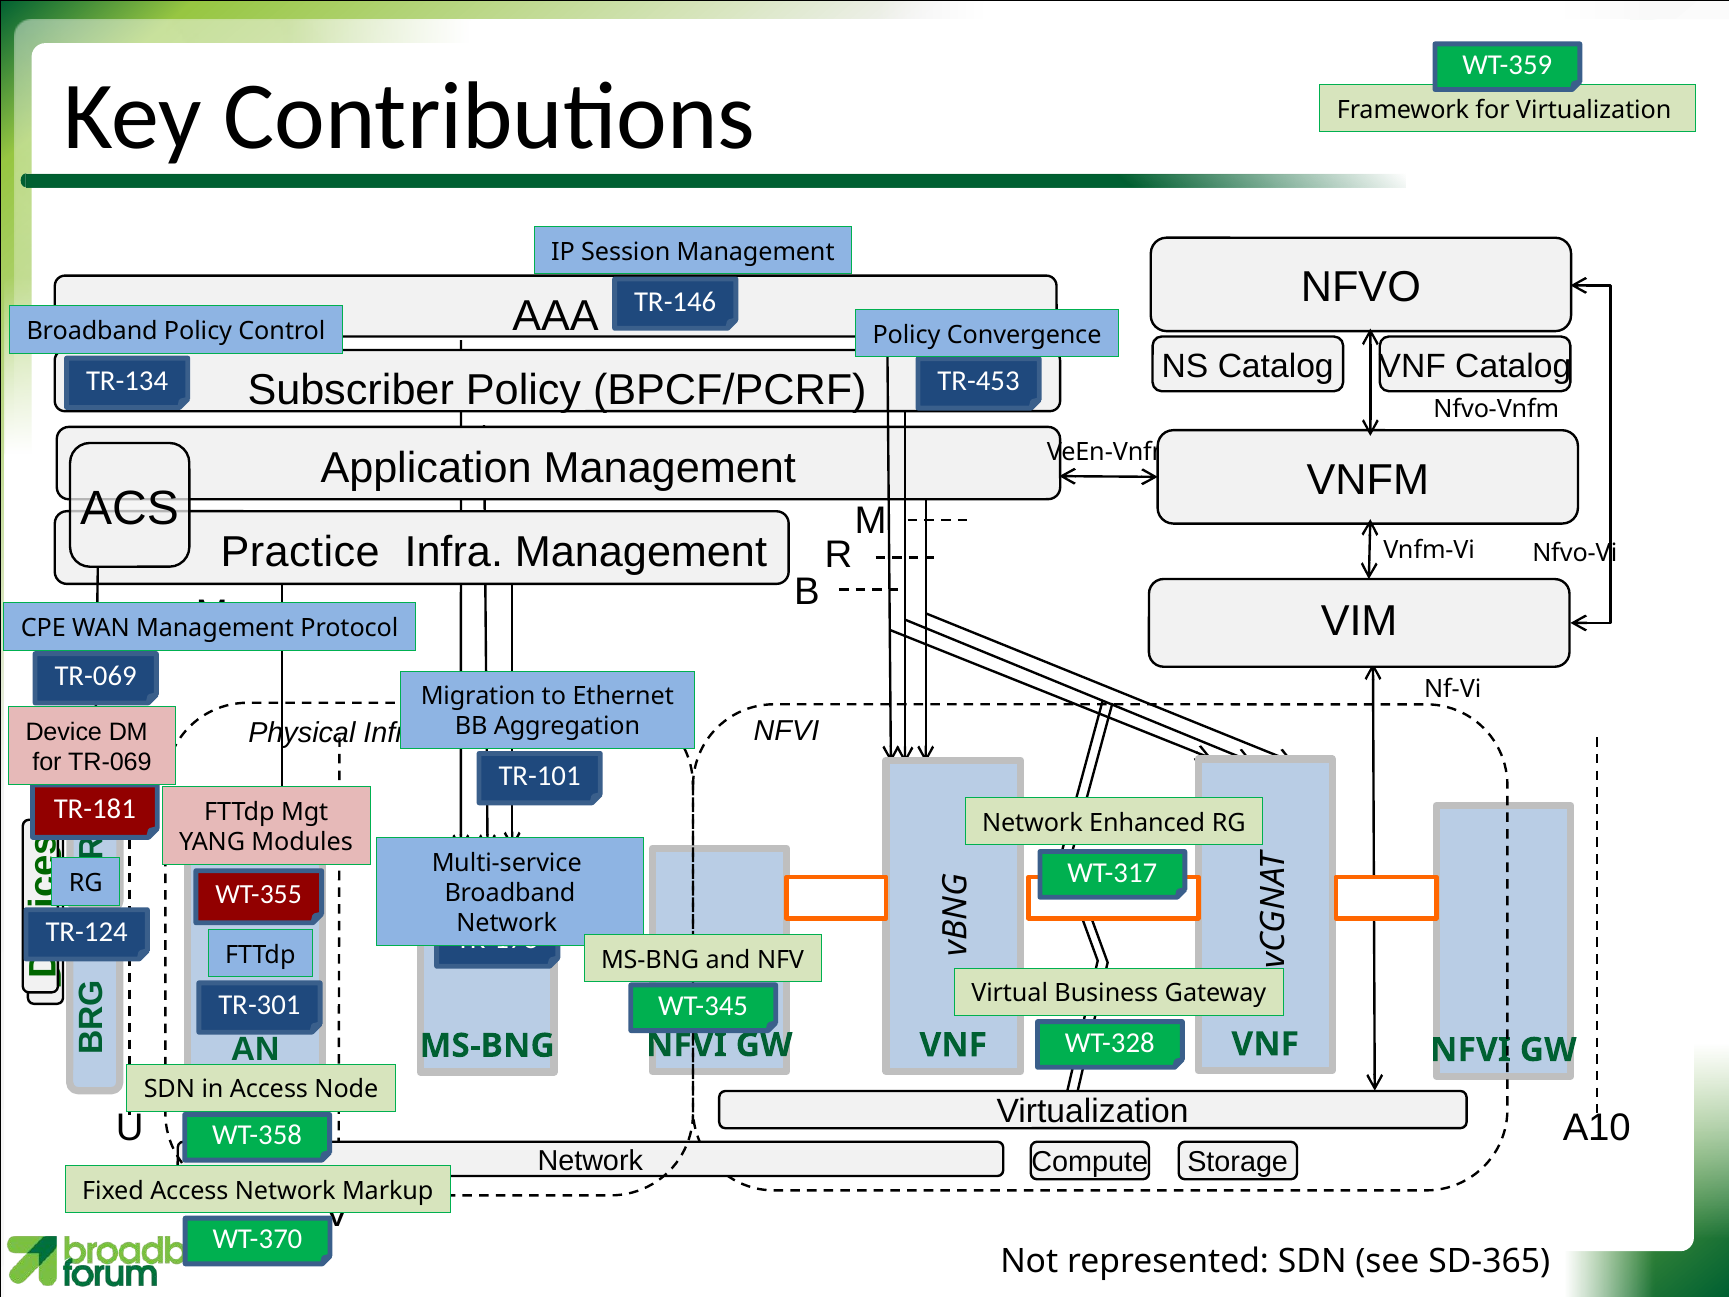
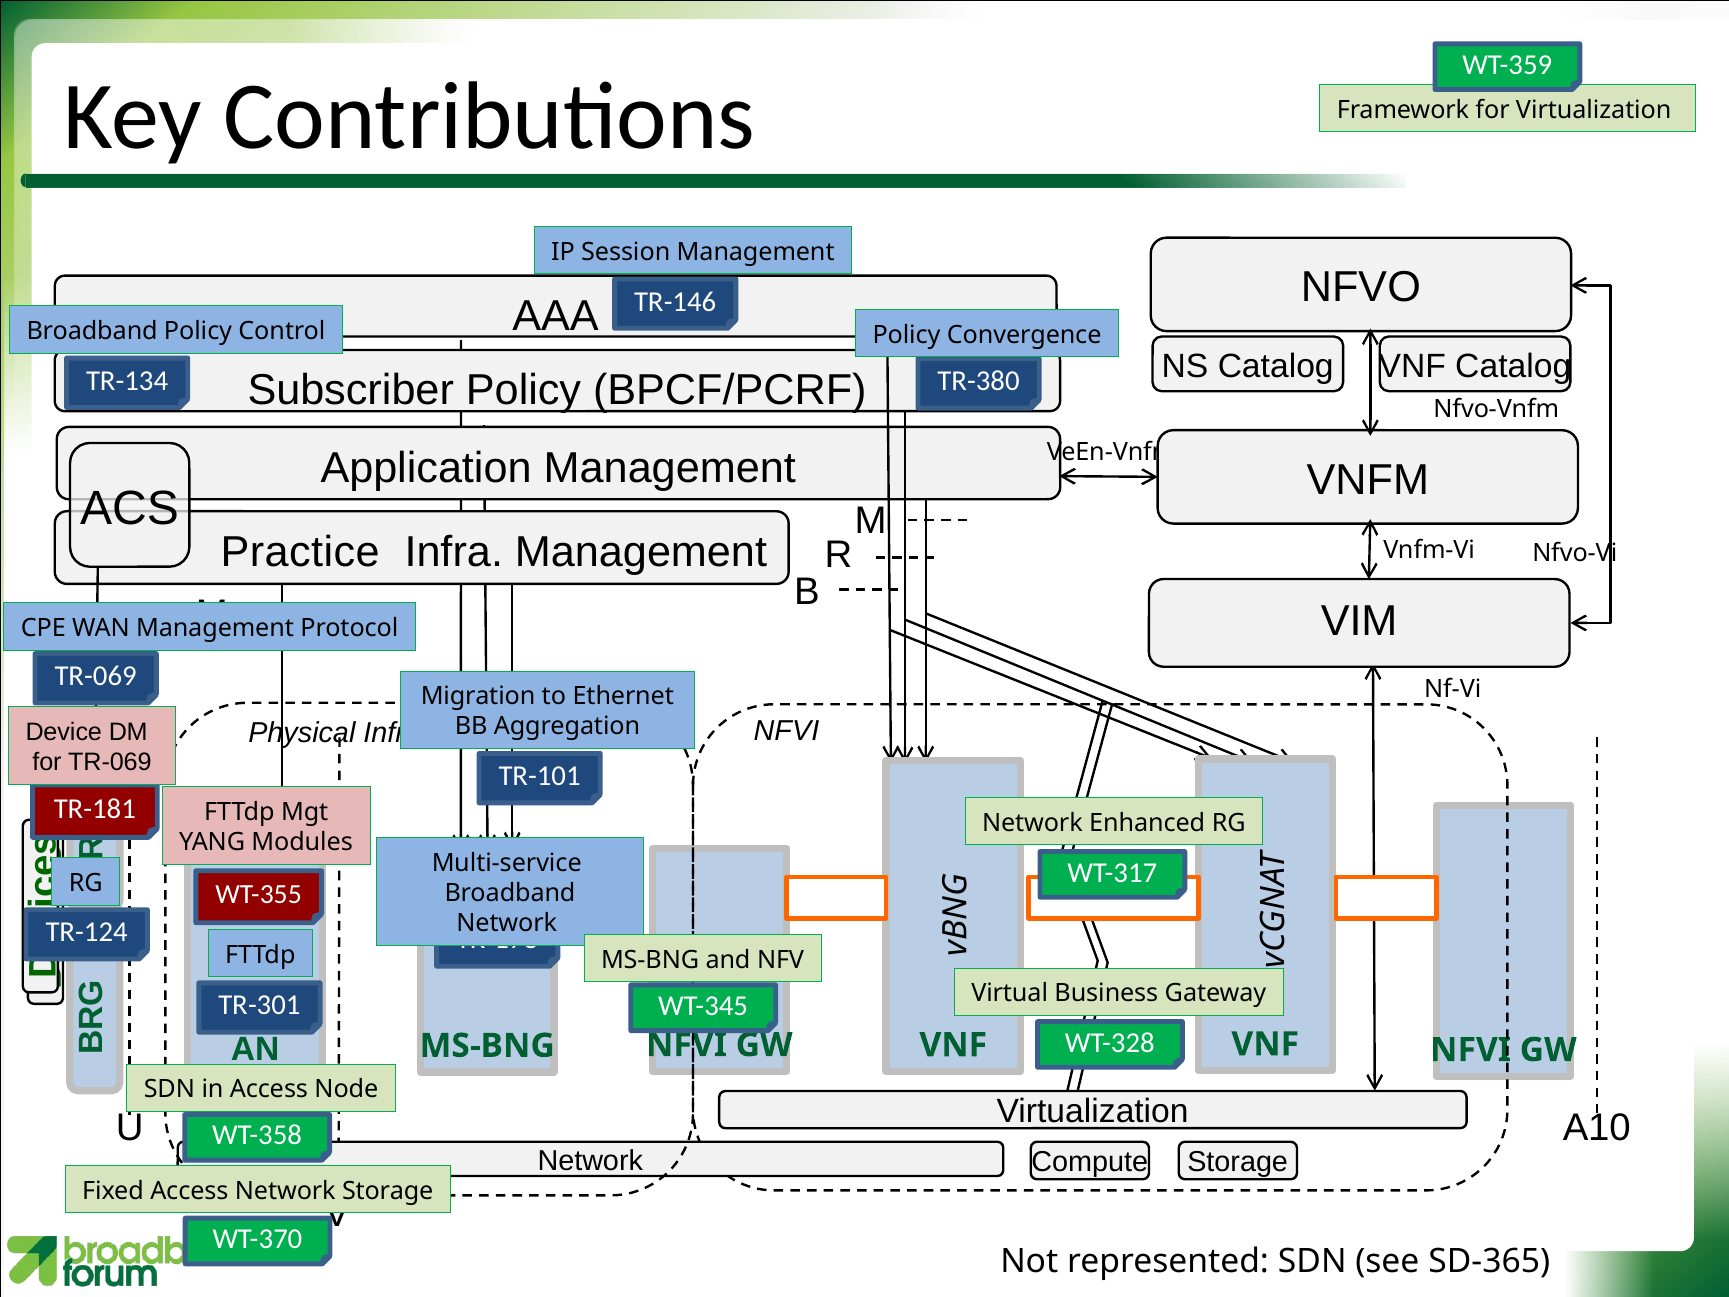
TR-453: TR-453 -> TR-380
Network Markup: Markup -> Storage
